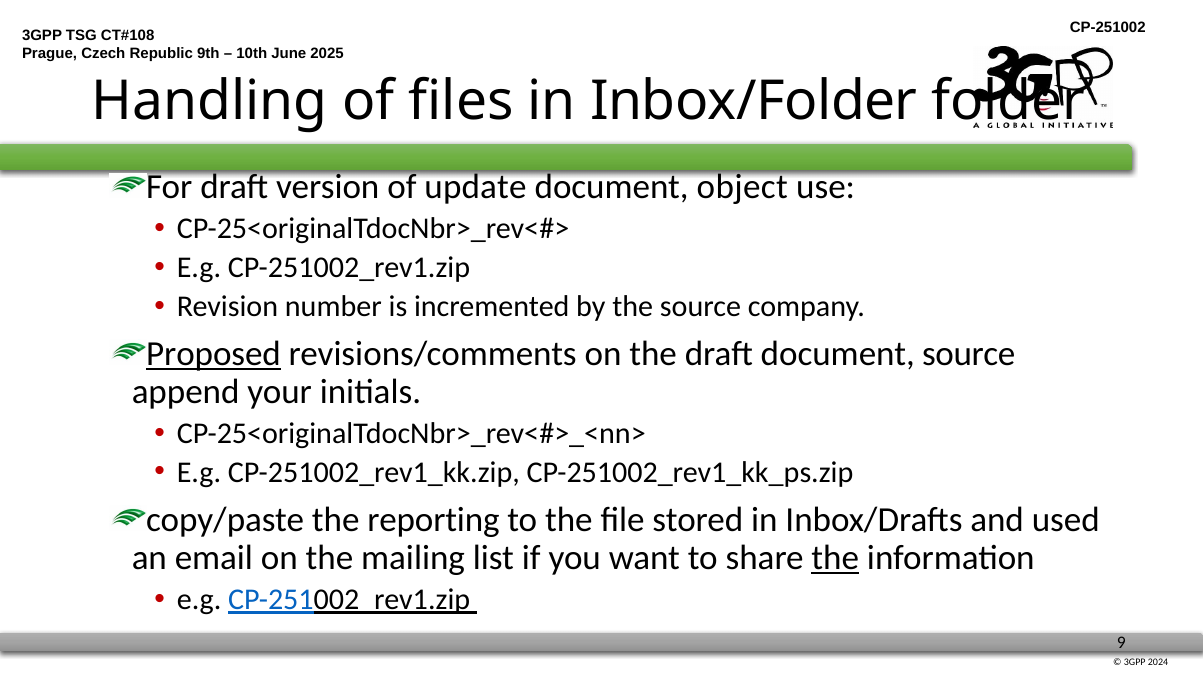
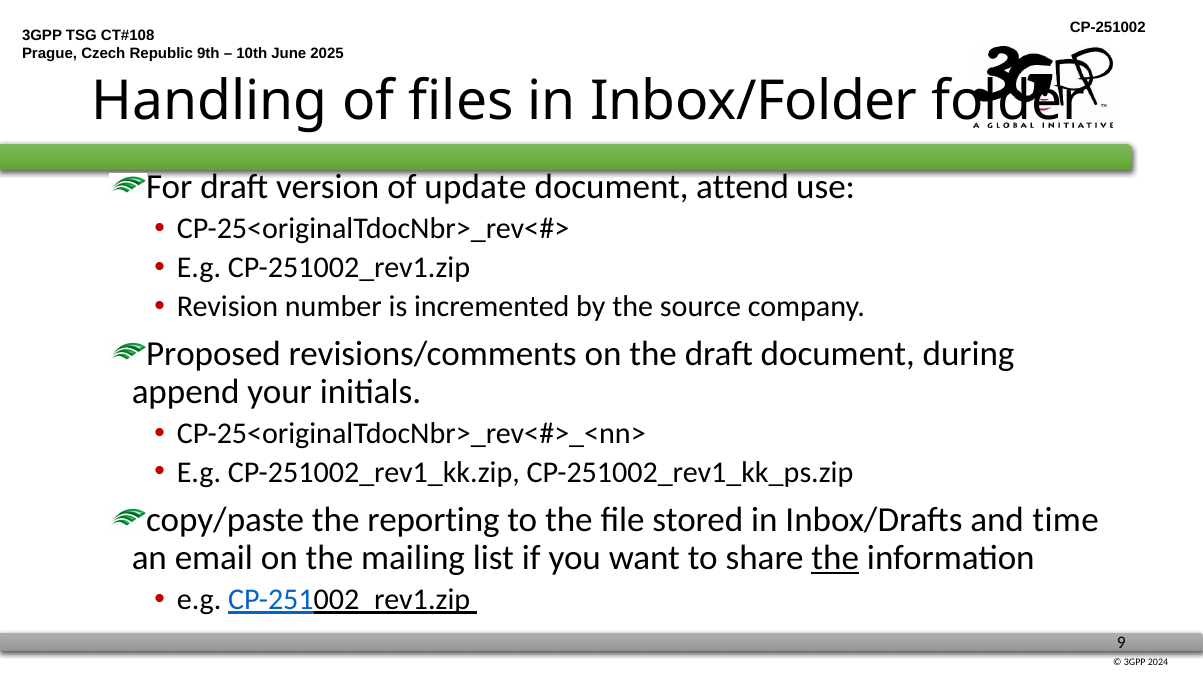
object: object -> attend
Proposed underline: present -> none
document source: source -> during
used: used -> time
